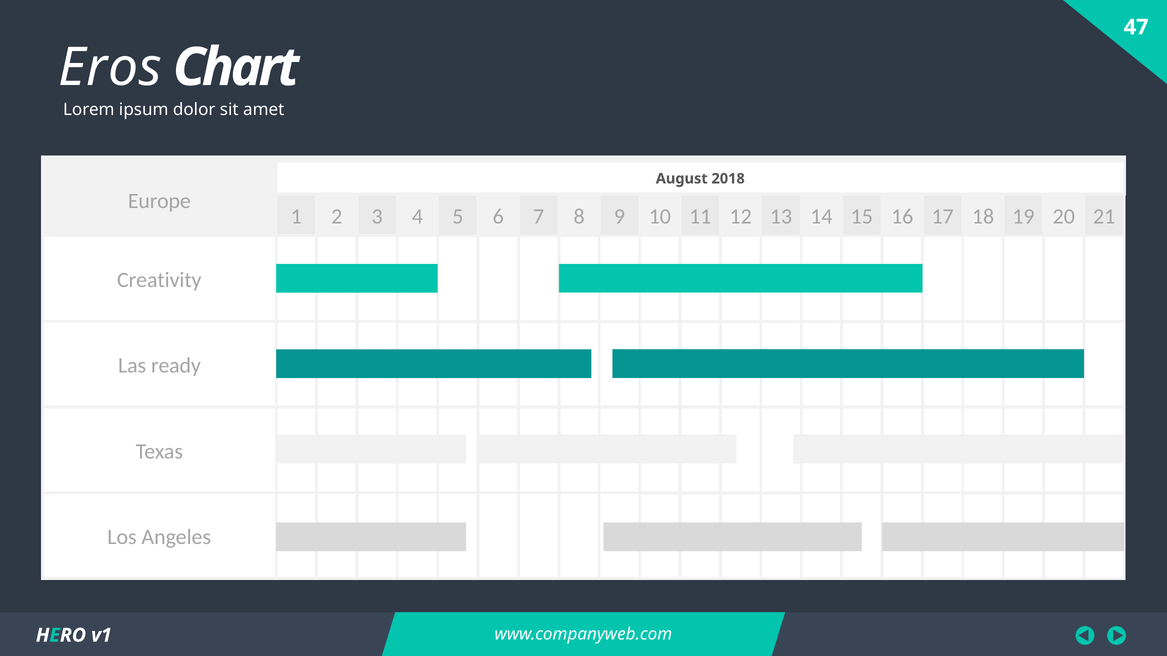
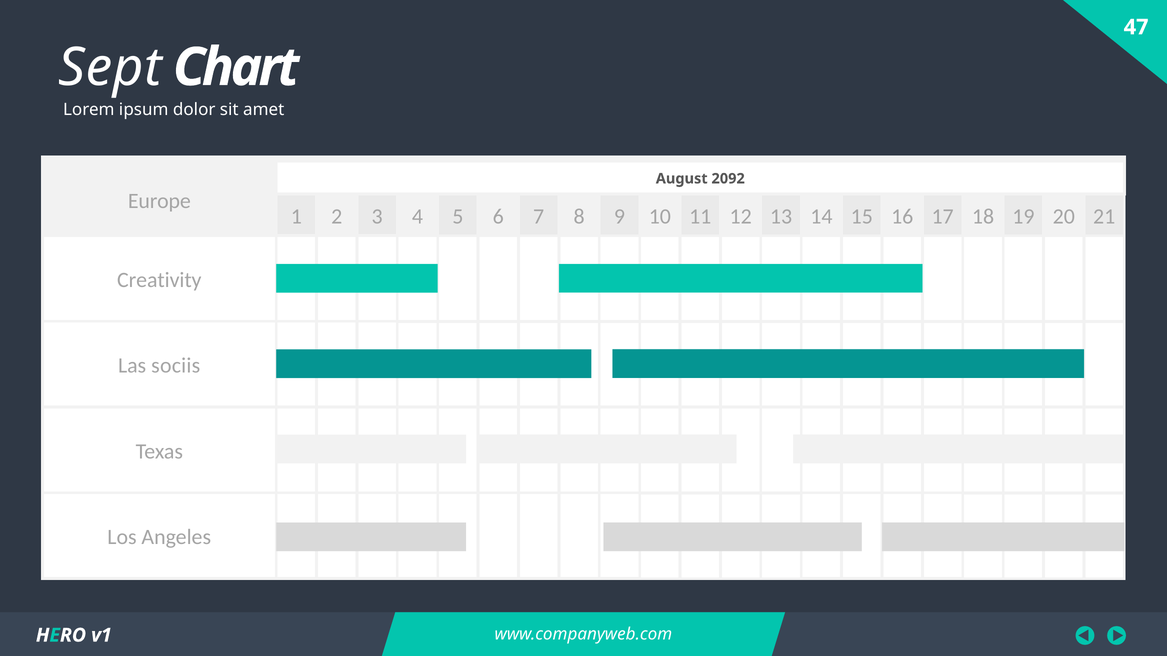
Eros: Eros -> Sept
2018: 2018 -> 2092
ready: ready -> sociis
